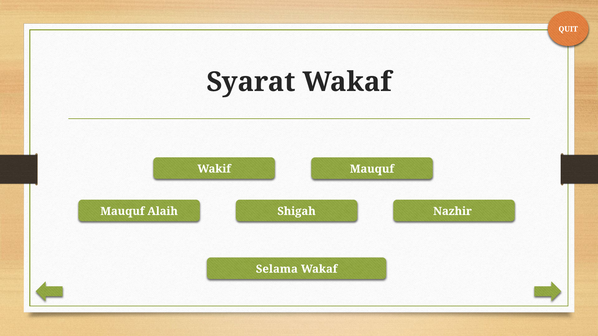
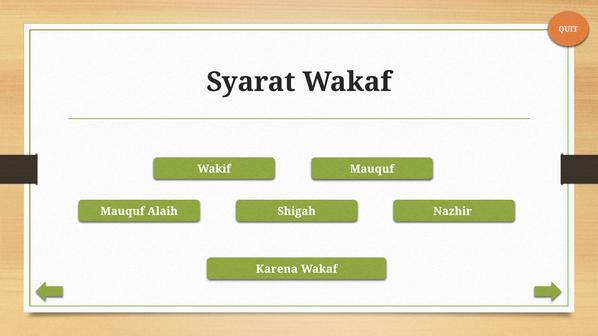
Selama: Selama -> Karena
